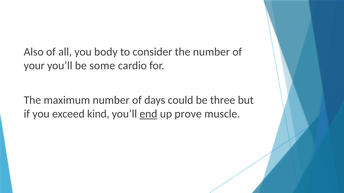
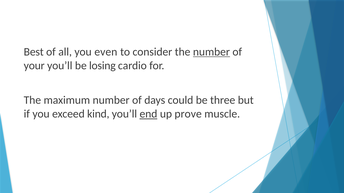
Also: Also -> Best
body: body -> even
number at (211, 52) underline: none -> present
some: some -> losing
